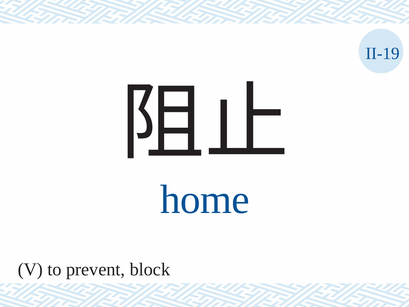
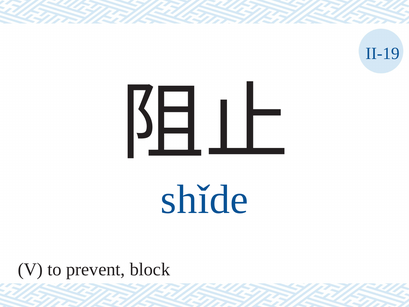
home: home -> shǐde
